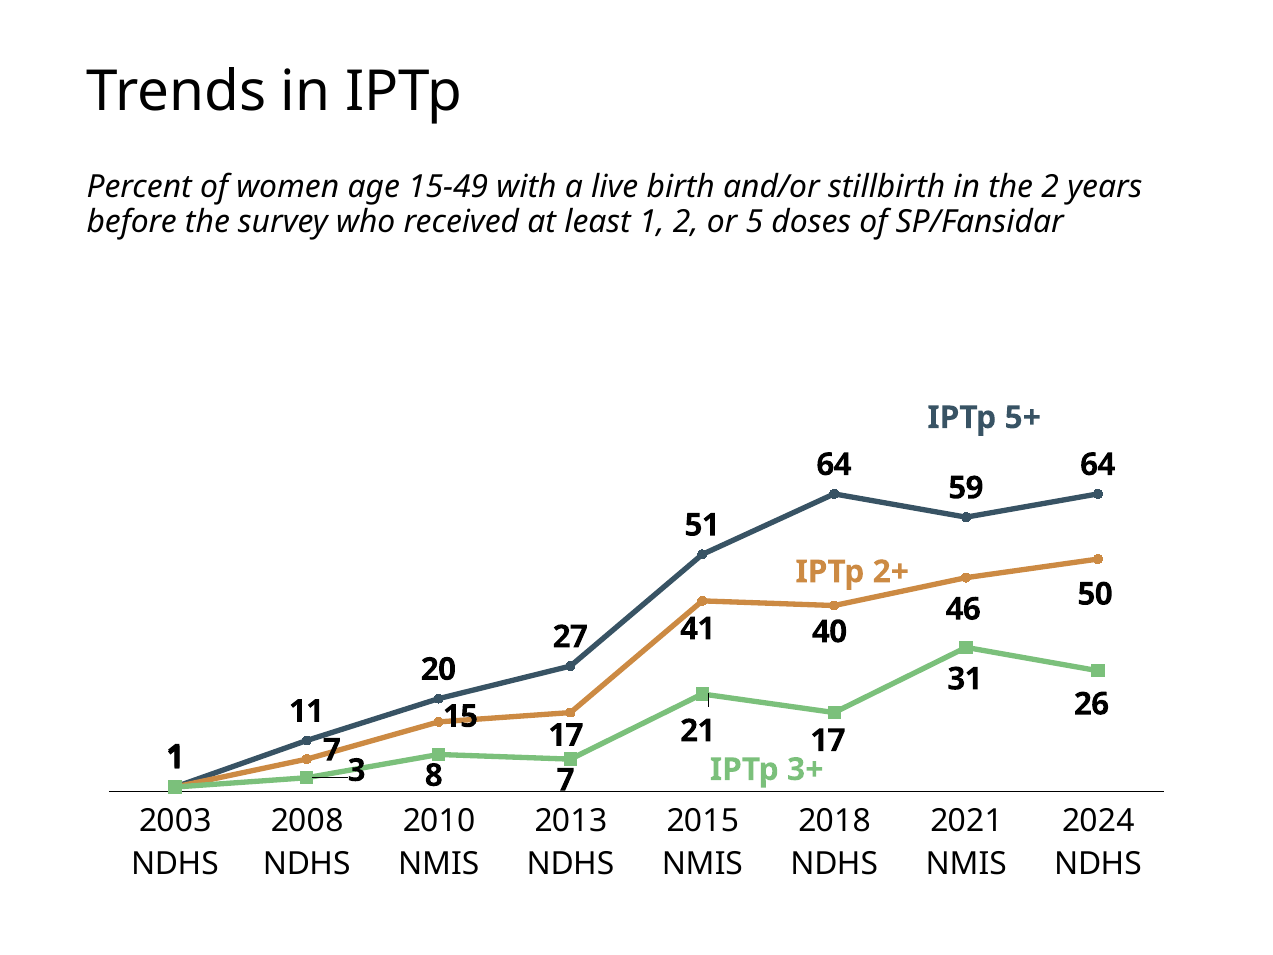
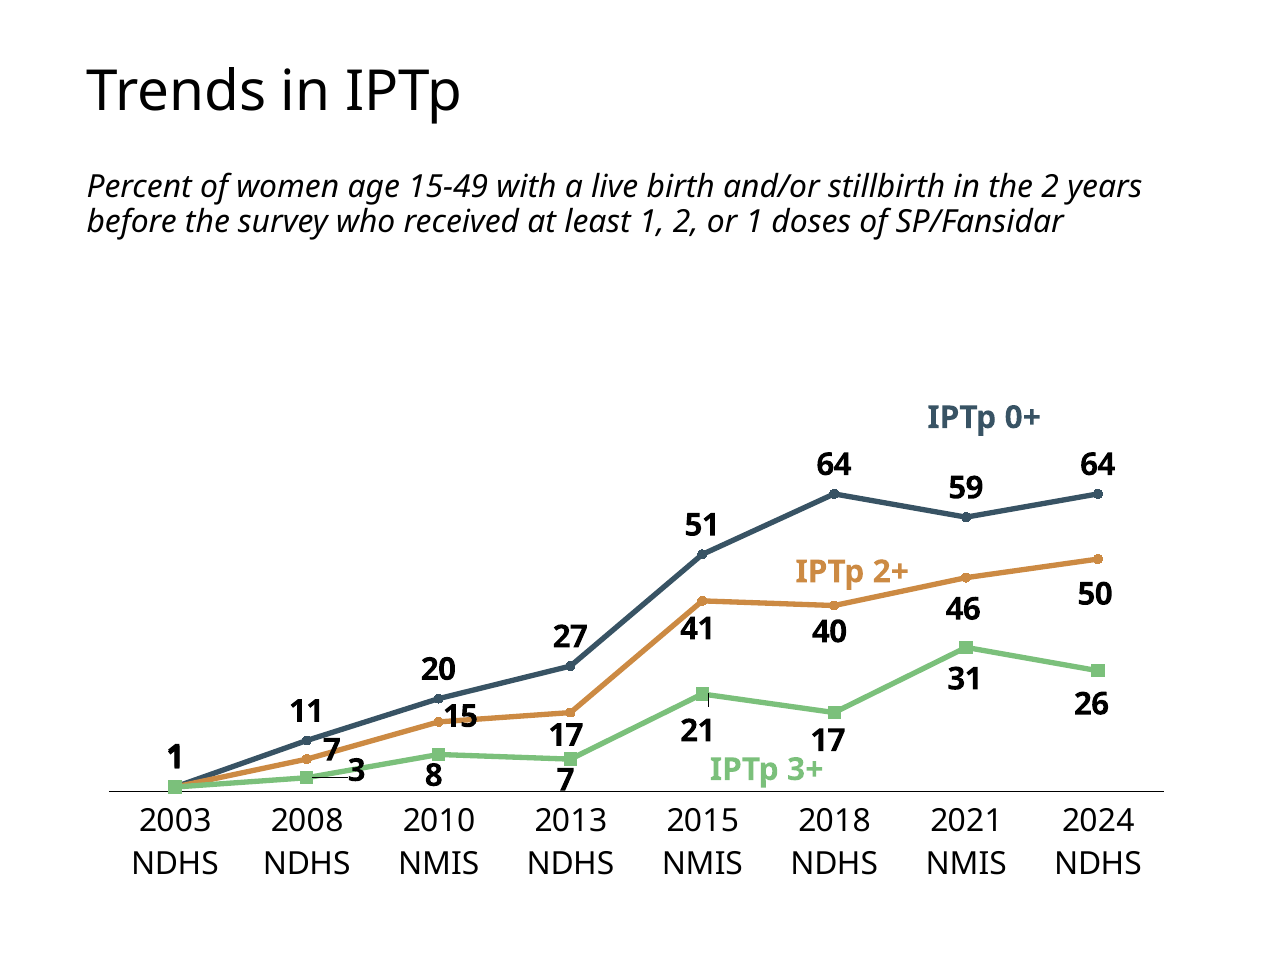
or 5: 5 -> 1
5+: 5+ -> 0+
